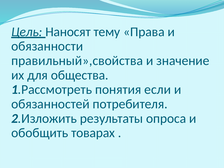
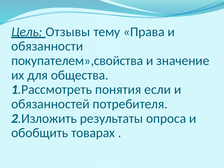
Наносят: Наносят -> Отзывы
правильный»,свойства: правильный»,свойства -> покупателем»,свойства
